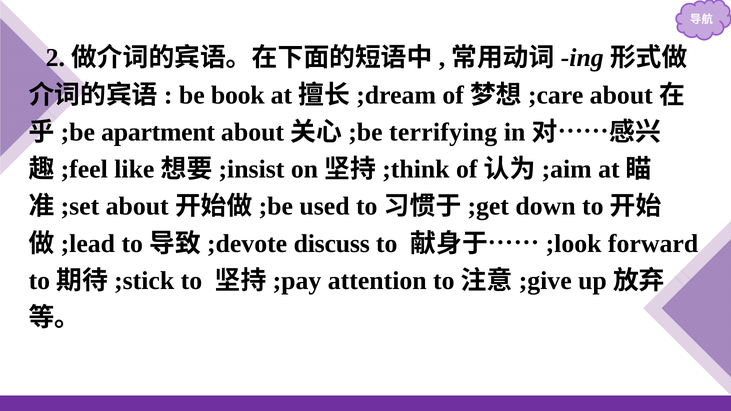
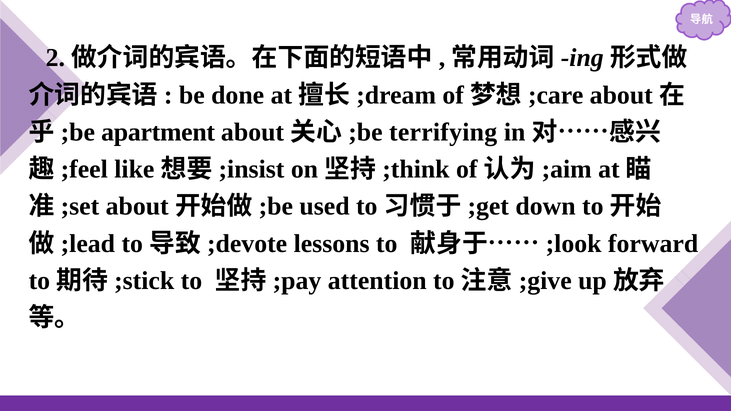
book: book -> done
discuss: discuss -> lessons
